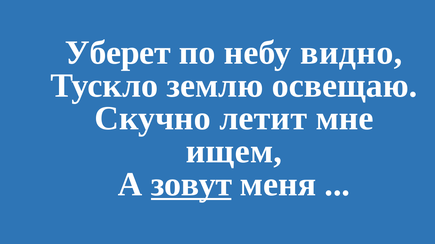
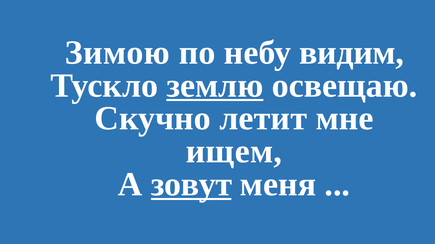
Уберет: Уберет -> Зимою
видно: видно -> видим
землю underline: none -> present
